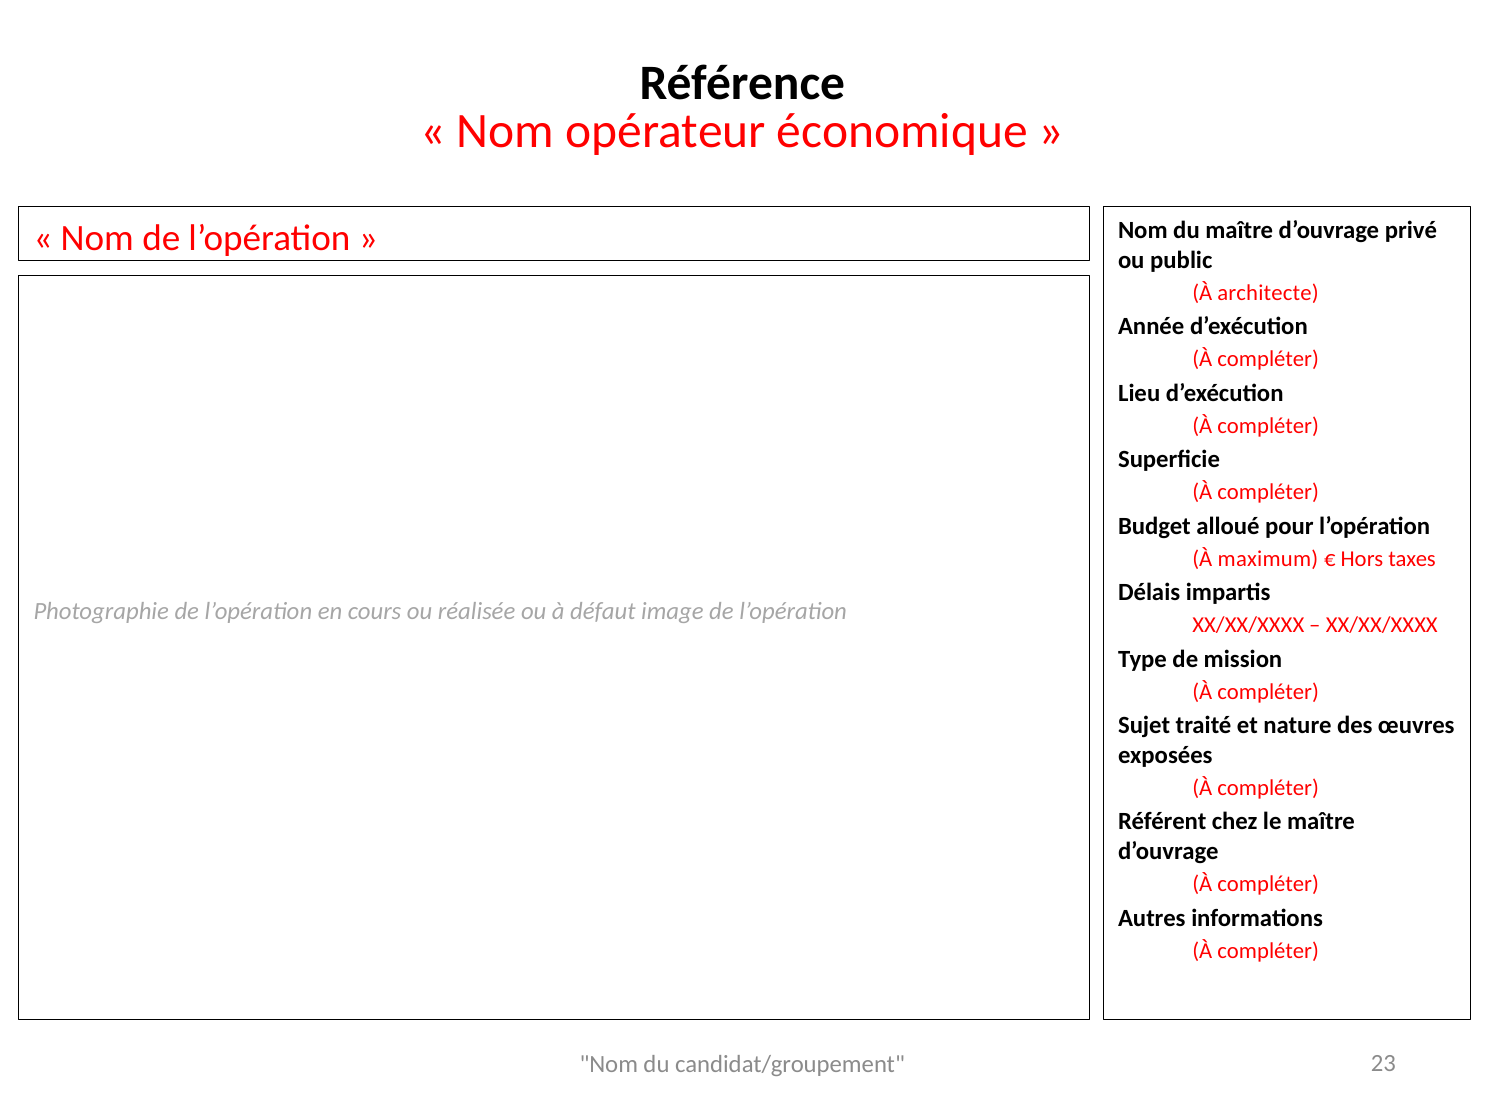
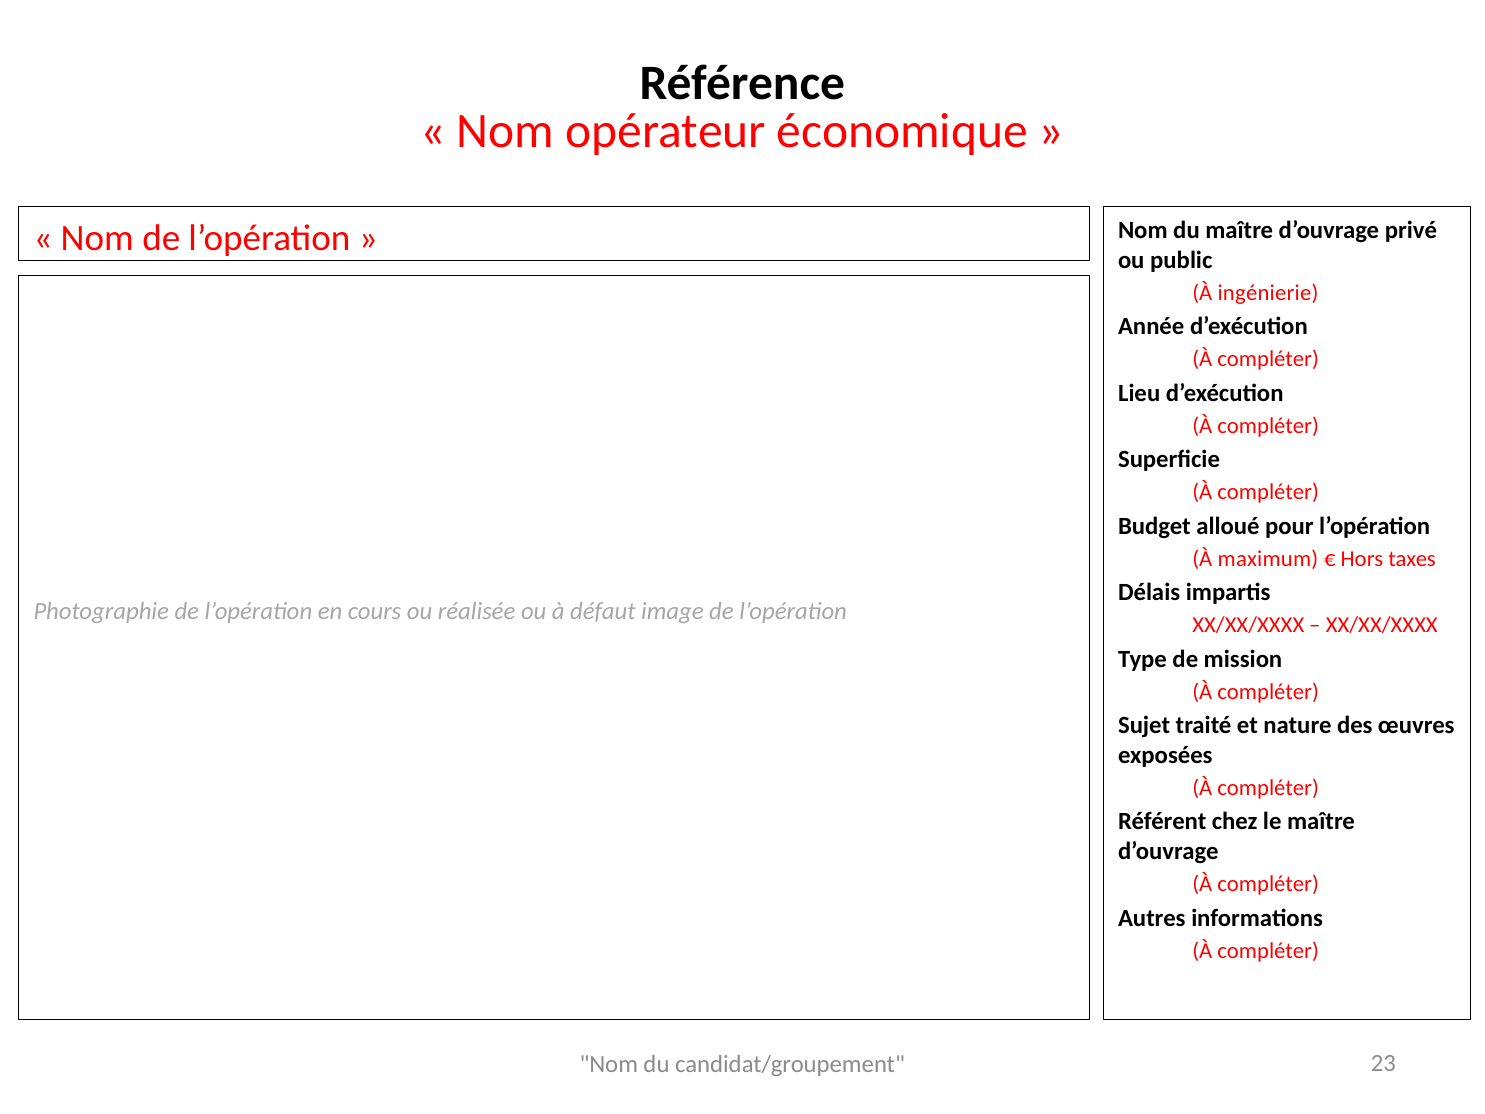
architecte: architecte -> ingénierie
